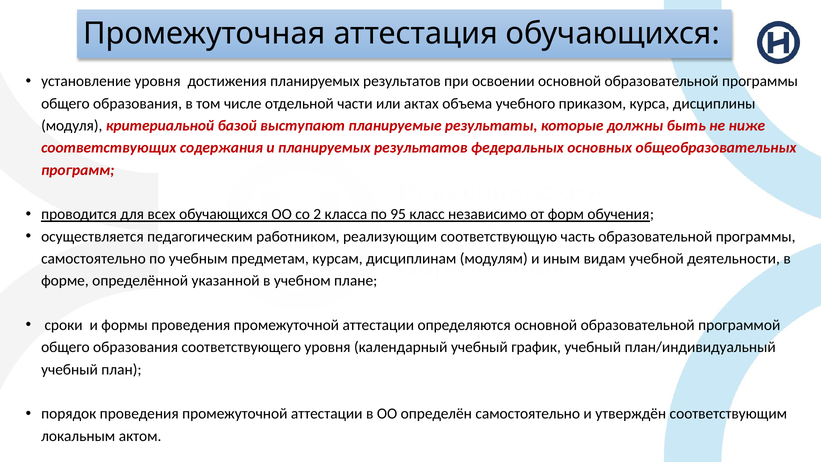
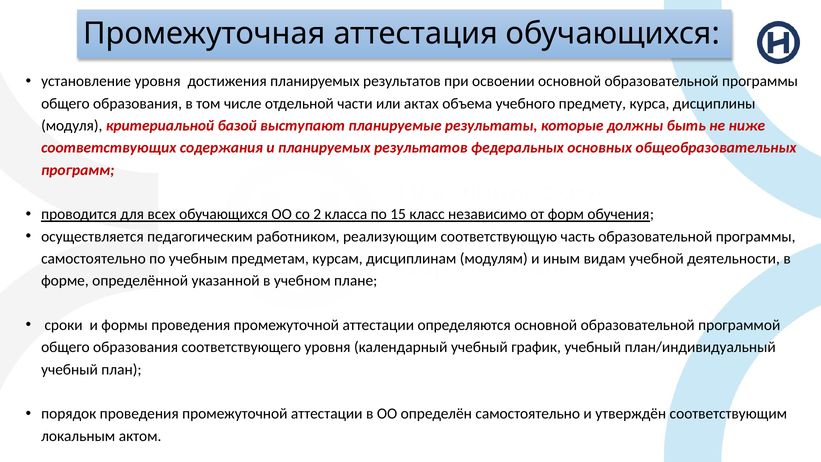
приказом: приказом -> предмету
95: 95 -> 15
